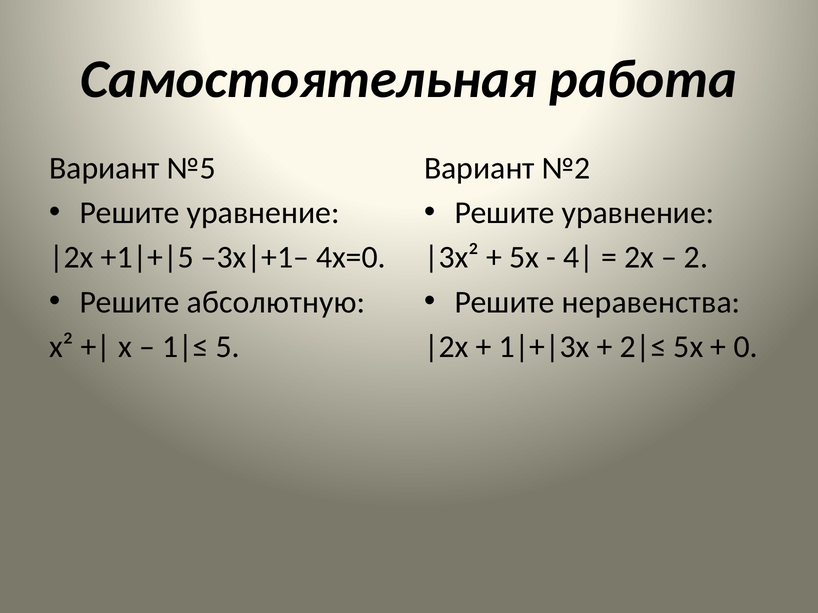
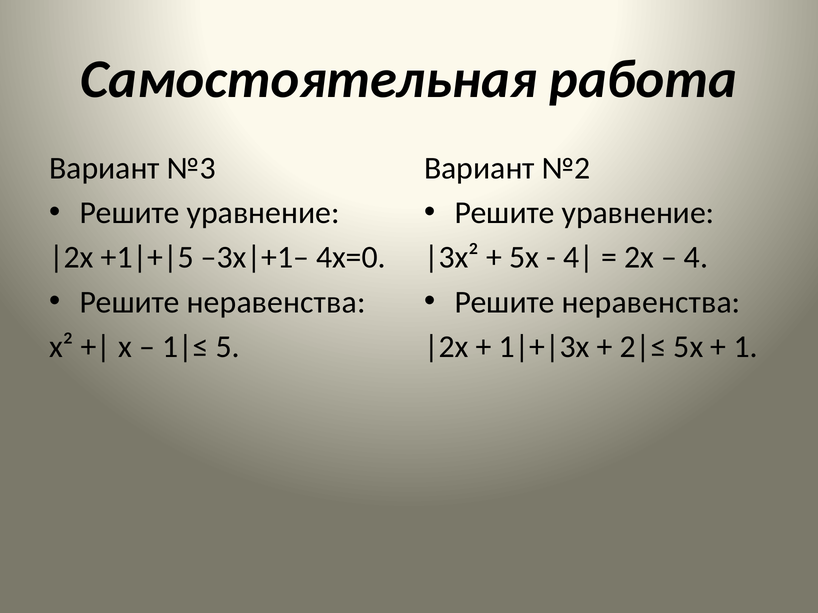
№5: №5 -> №3
2: 2 -> 4
абсолютную at (276, 302): абсолютную -> неравенства
0: 0 -> 1
